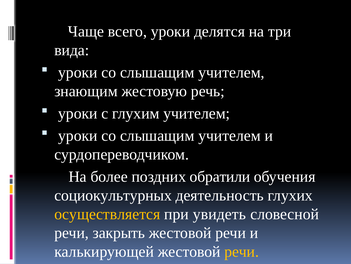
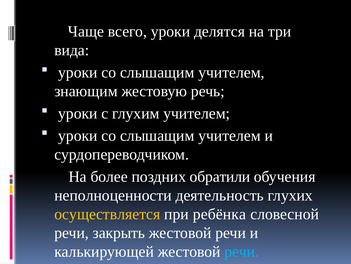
социокультурных: социокультурных -> неполноценности
увидеть: увидеть -> ребёнка
речи at (242, 251) colour: yellow -> light blue
